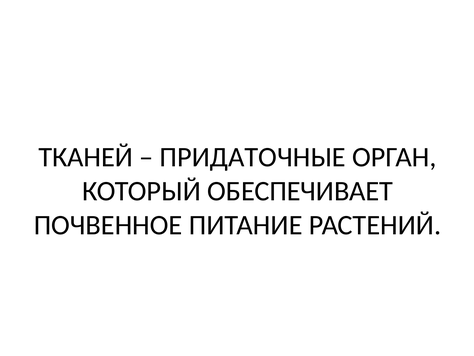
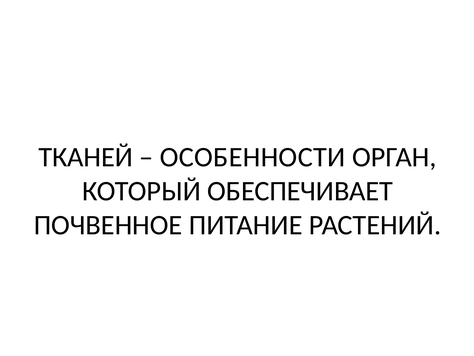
ПРИДАТОЧНЫЕ: ПРИДАТОЧНЫЕ -> ОСОБЕННОСТИ
